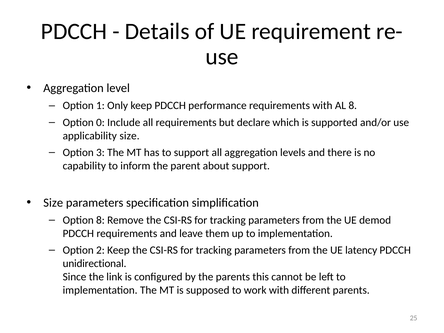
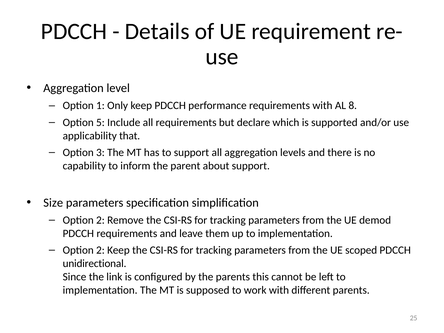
0: 0 -> 5
applicability size: size -> that
8 at (100, 220): 8 -> 2
latency: latency -> scoped
